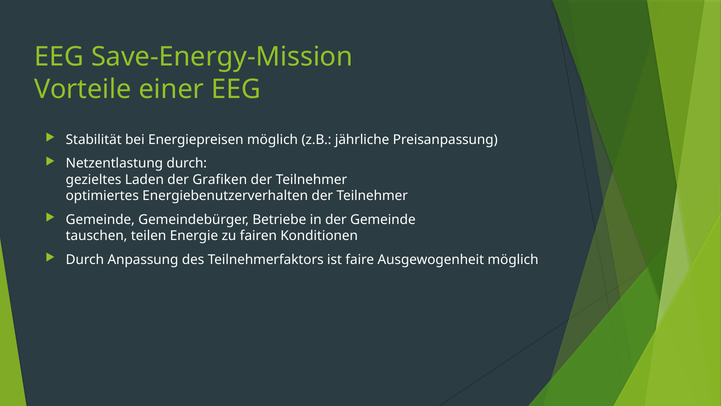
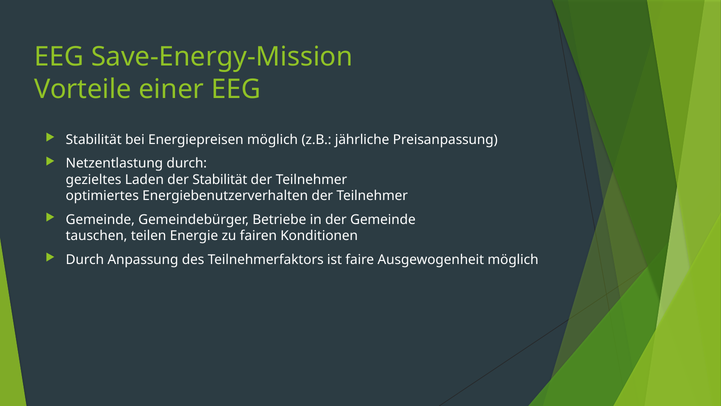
der Grafiken: Grafiken -> Stabilität
